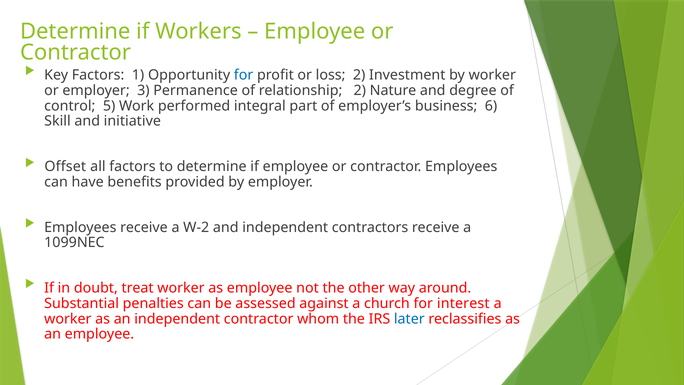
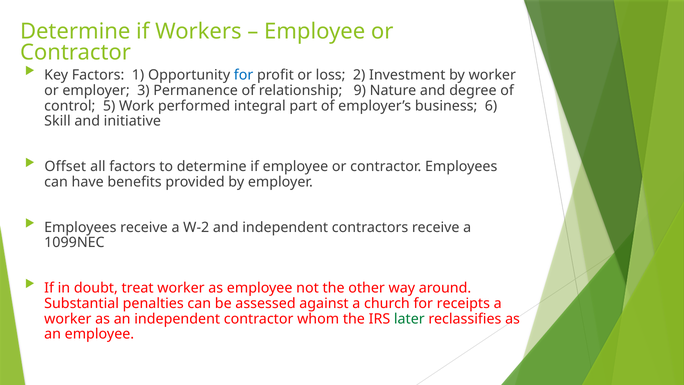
relationship 2: 2 -> 9
interest: interest -> receipts
later colour: blue -> green
